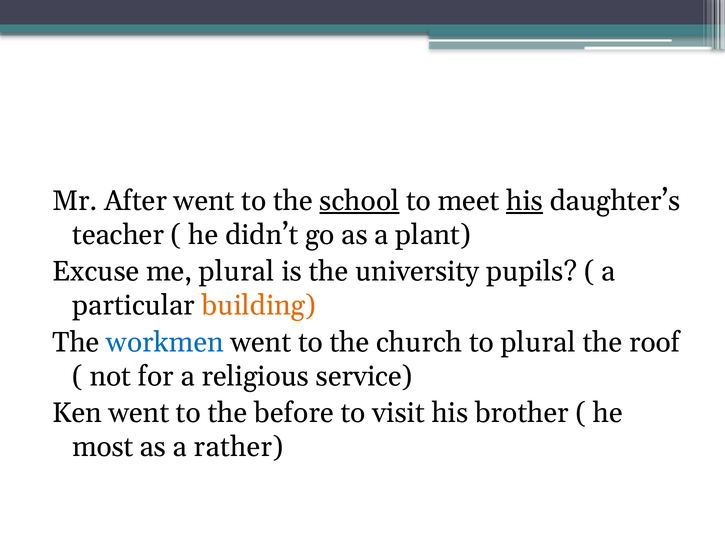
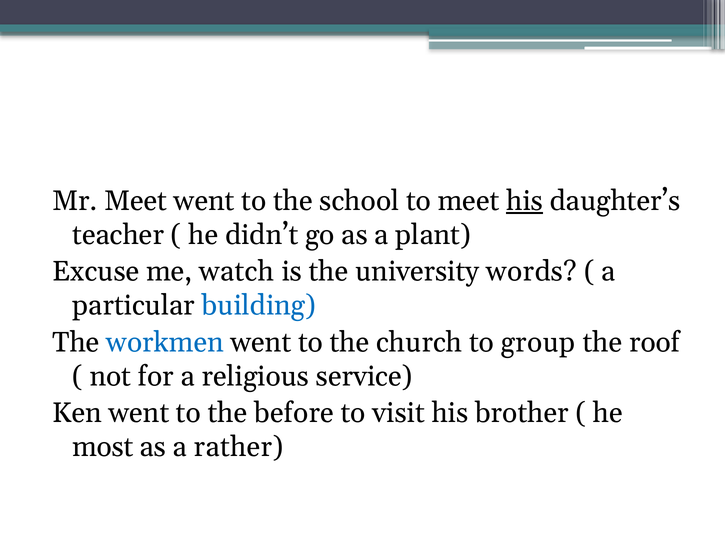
Mr After: After -> Meet
school underline: present -> none
me plural: plural -> watch
pupils: pupils -> words
building colour: orange -> blue
to plural: plural -> group
